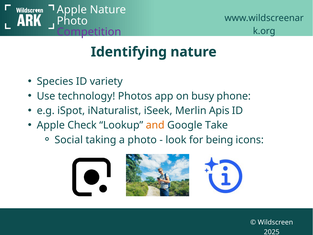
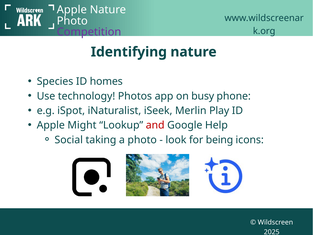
variety: variety -> homes
Apis: Apis -> Play
Check: Check -> Might
and colour: orange -> red
Take: Take -> Help
